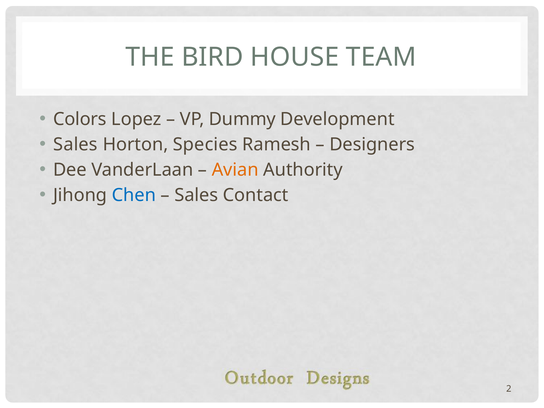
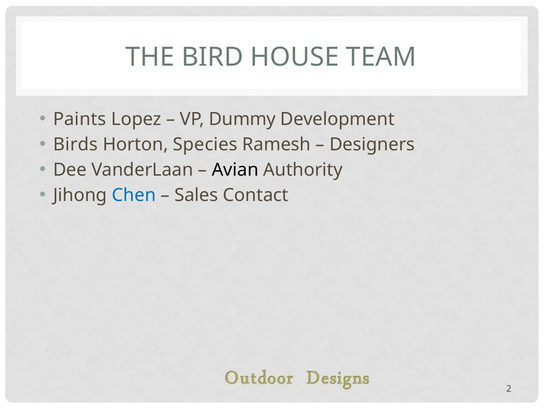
Colors: Colors -> Paints
Sales at (75, 145): Sales -> Birds
Avian colour: orange -> black
